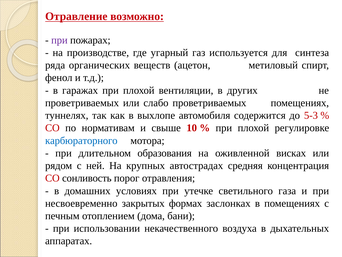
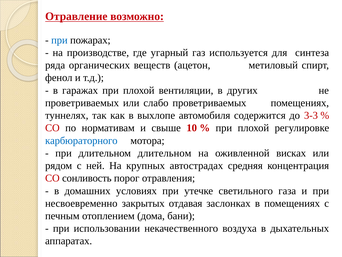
при at (59, 40) colour: purple -> blue
5-3: 5-3 -> 3-3
длительном образования: образования -> длительном
формах: формах -> отдавая
